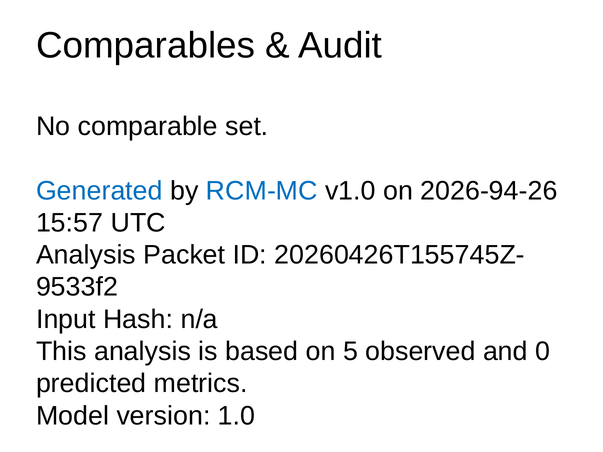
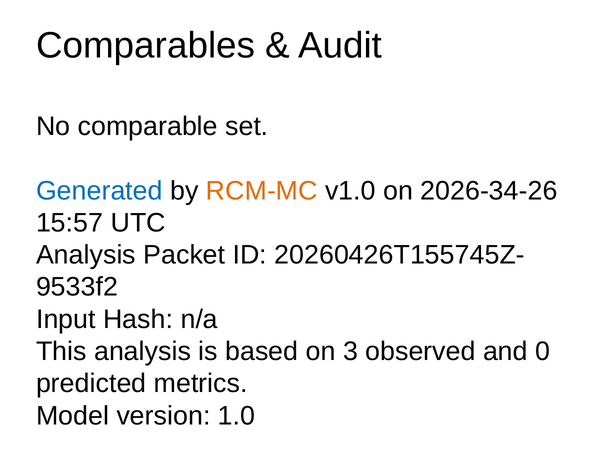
RCM-MC colour: blue -> orange
2026-94-26: 2026-94-26 -> 2026-34-26
5: 5 -> 3
